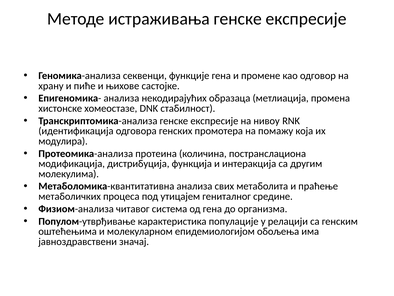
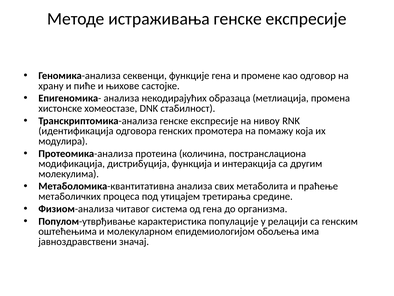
гениталног: гениталног -> третирања
